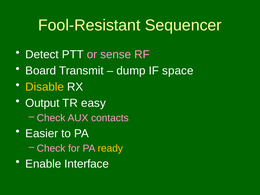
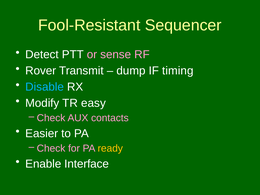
Board: Board -> Rover
space: space -> timing
Disable colour: yellow -> light blue
Output: Output -> Modify
